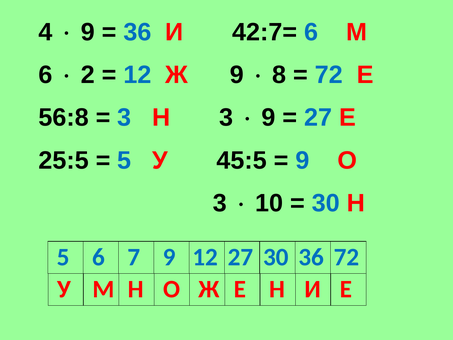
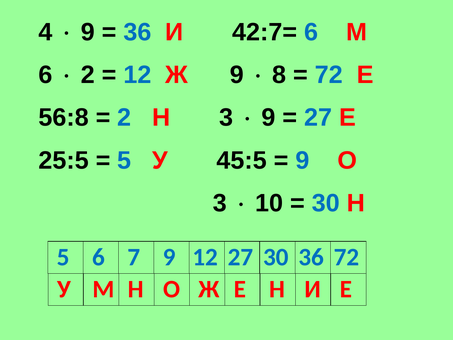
3 at (124, 118): 3 -> 2
